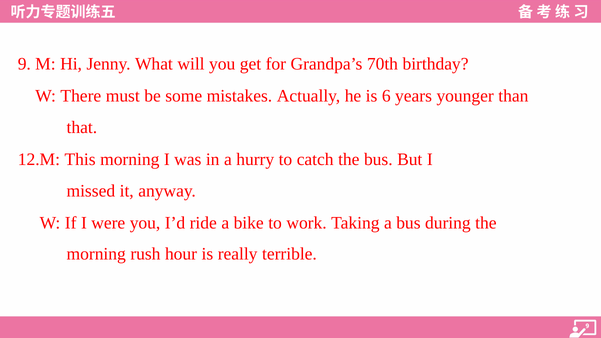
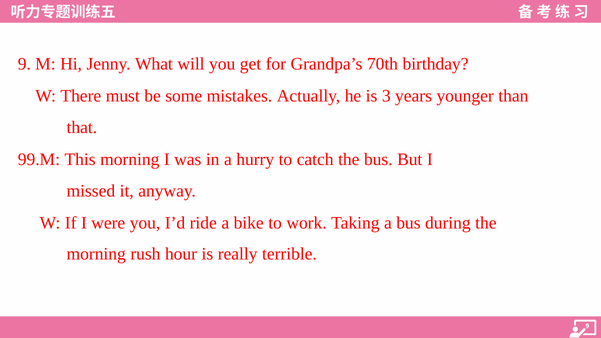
6: 6 -> 3
12.M: 12.M -> 99.M
